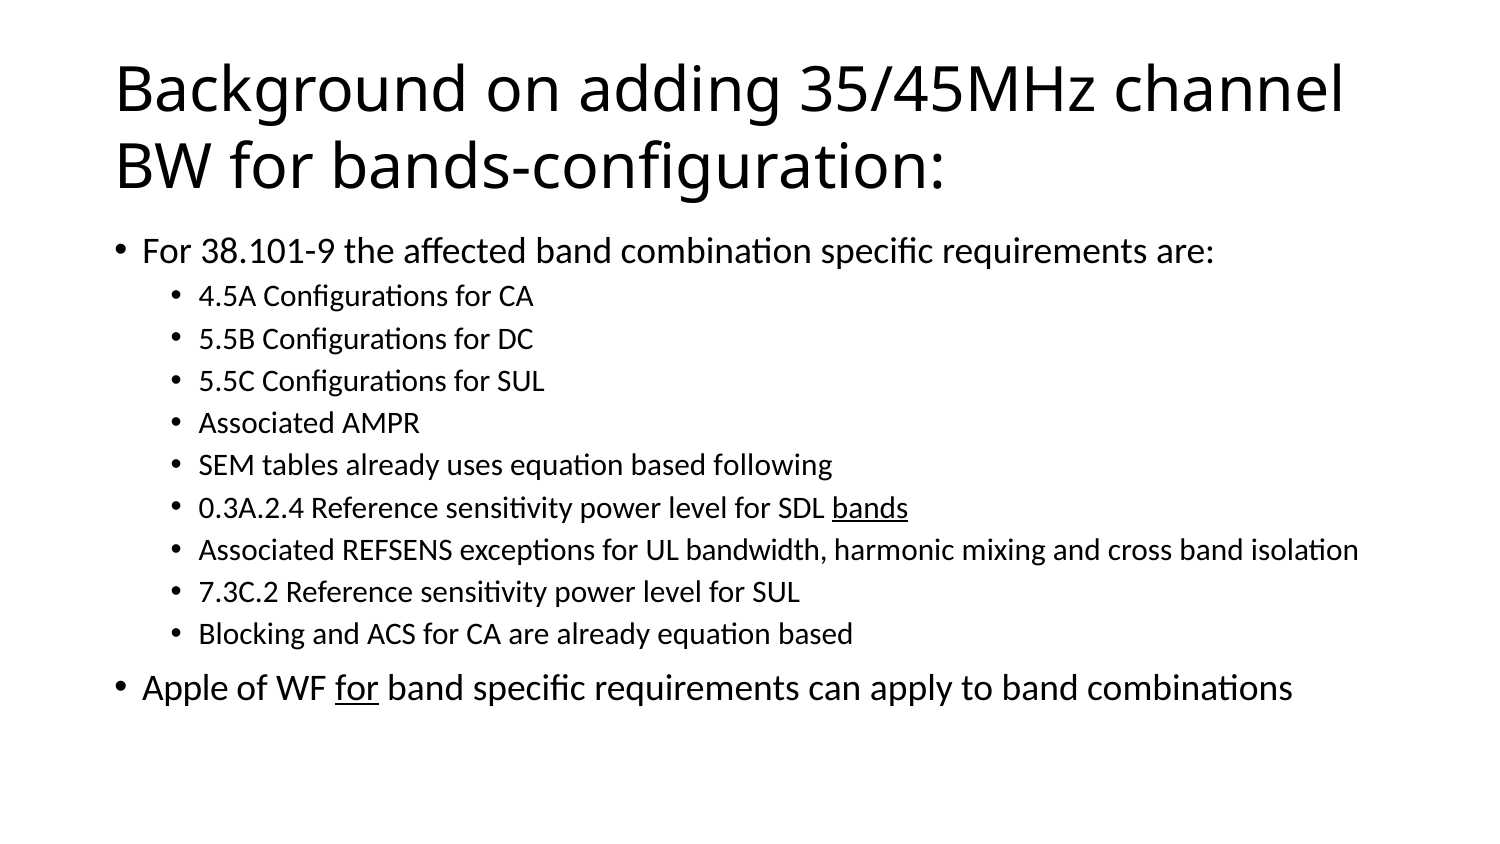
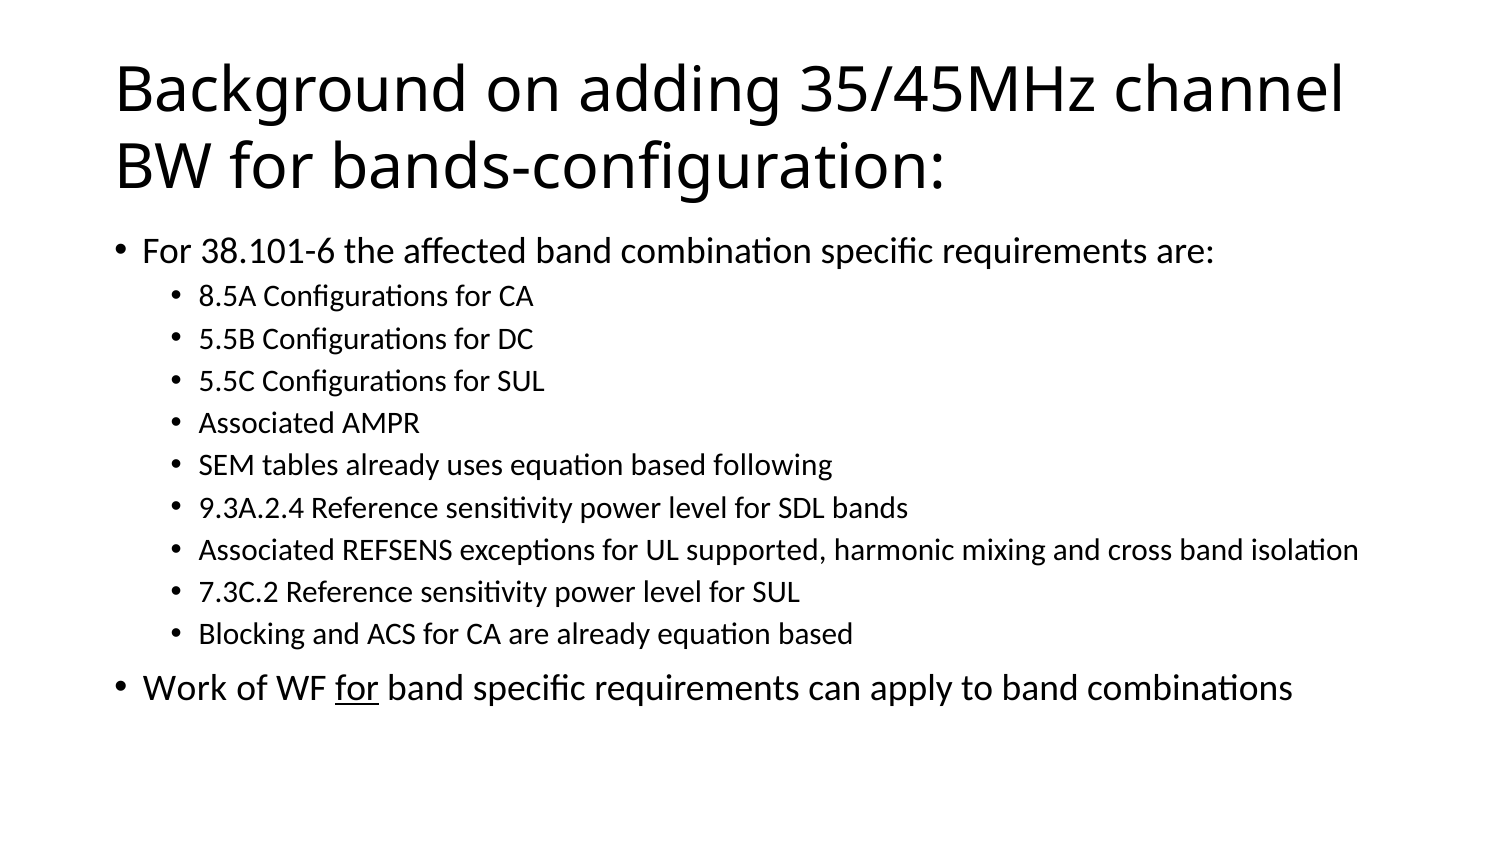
38.101-9: 38.101-9 -> 38.101-6
4.5A: 4.5A -> 8.5A
0.3A.2.4: 0.3A.2.4 -> 9.3A.2.4
bands underline: present -> none
bandwidth: bandwidth -> supported
Apple: Apple -> Work
